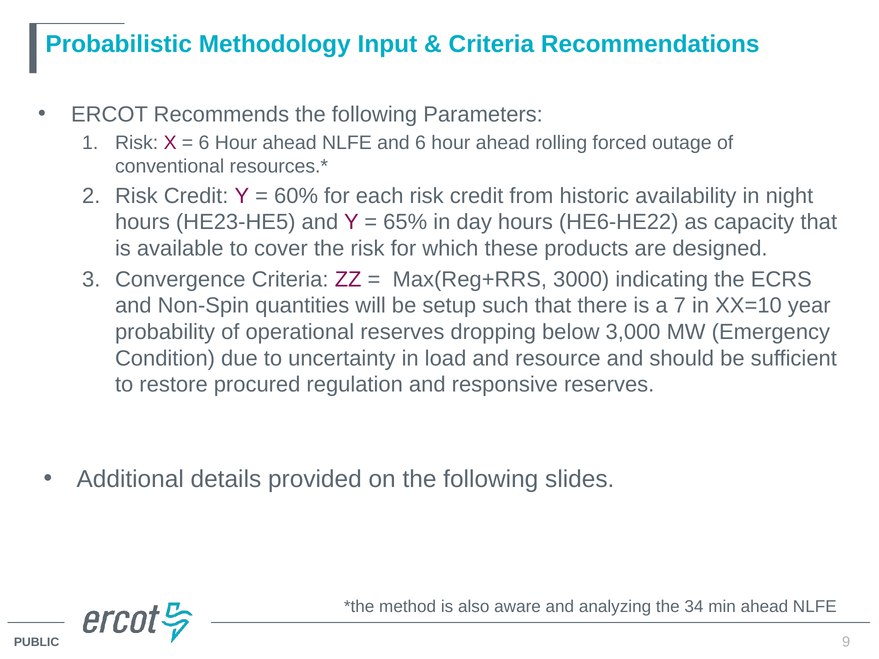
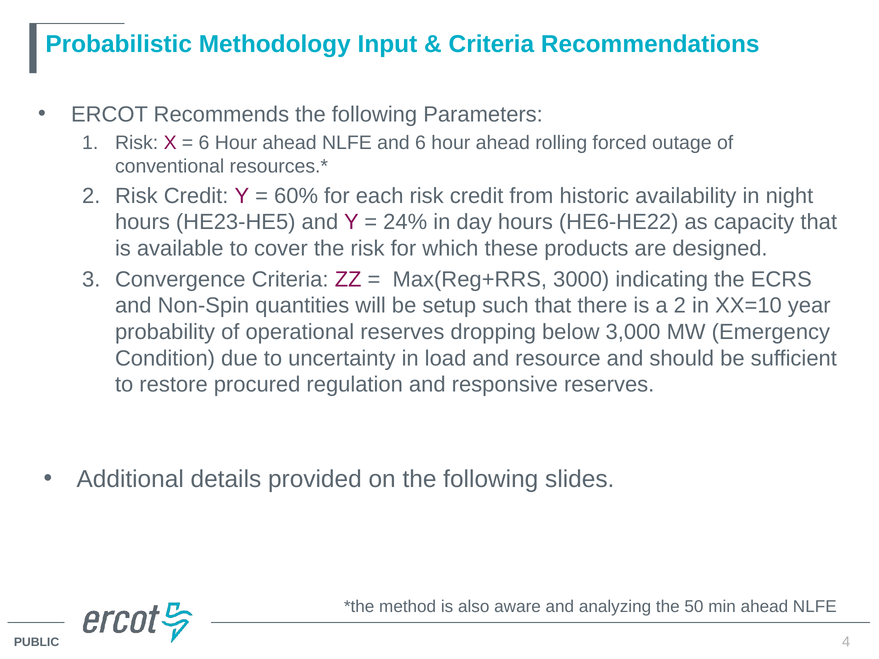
65%: 65% -> 24%
a 7: 7 -> 2
34: 34 -> 50
9: 9 -> 4
